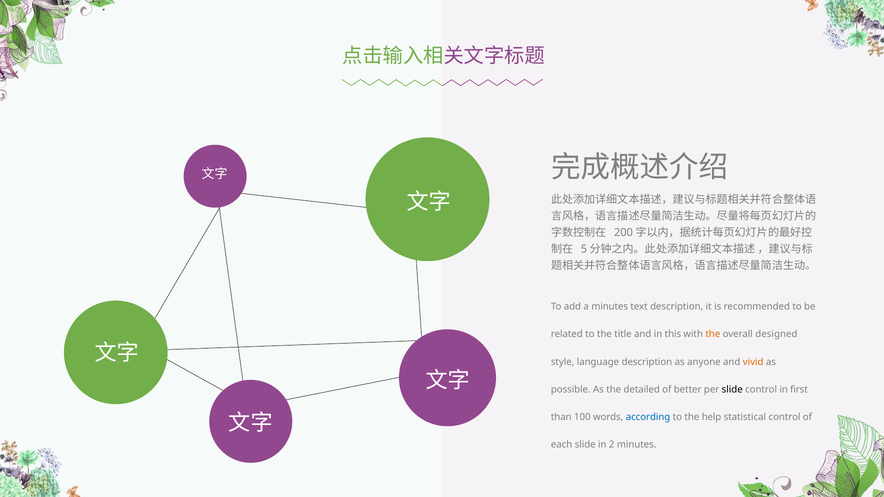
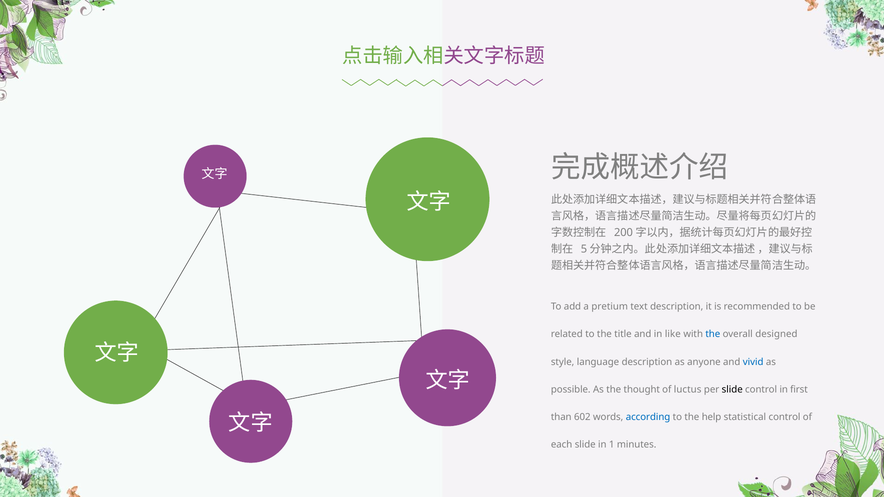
a minutes: minutes -> pretium
this: this -> like
the at (713, 335) colour: orange -> blue
vivid colour: orange -> blue
detailed: detailed -> thought
better: better -> luctus
100: 100 -> 602
2: 2 -> 1
